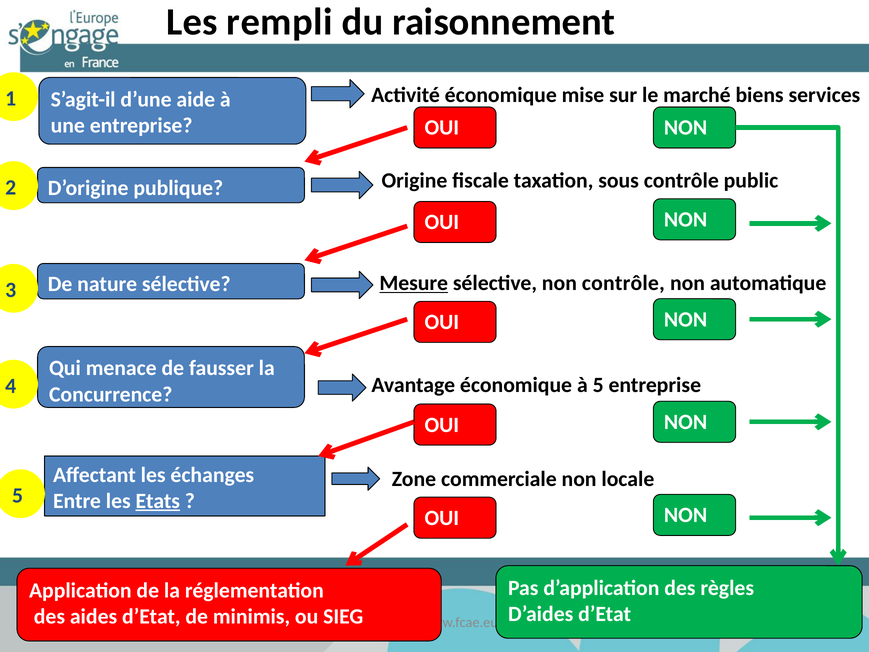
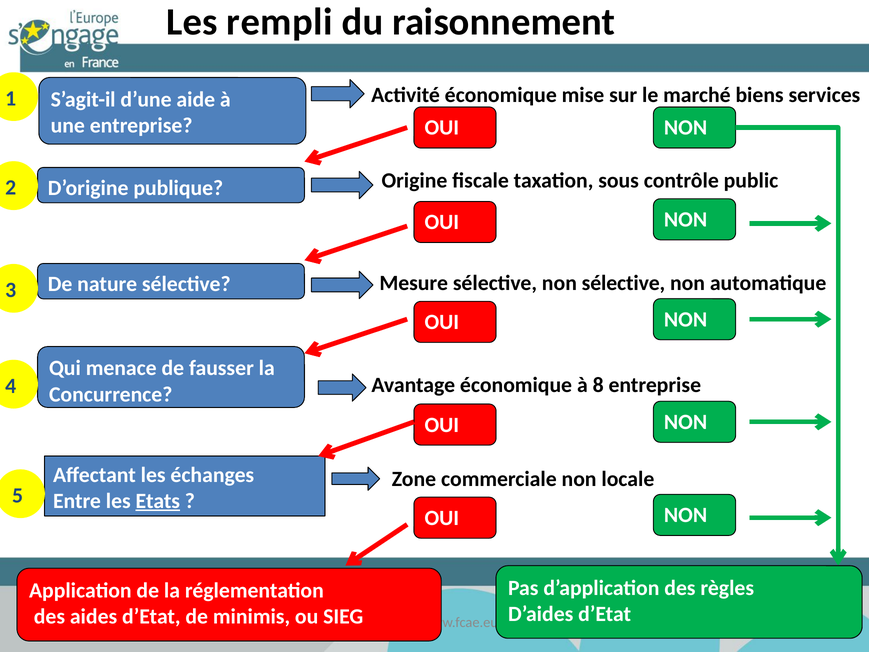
Mesure underline: present -> none
non contrôle: contrôle -> sélective
à 5: 5 -> 8
